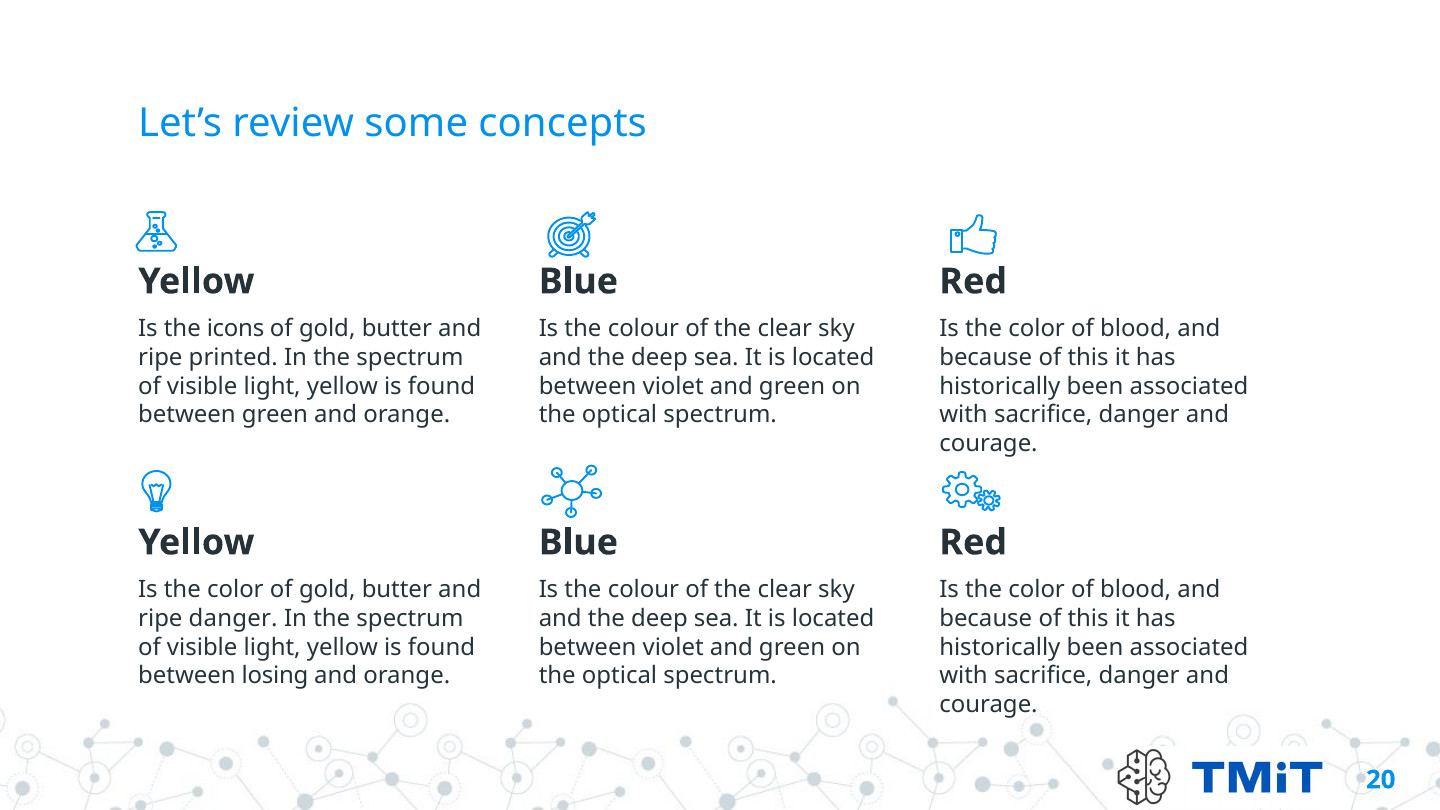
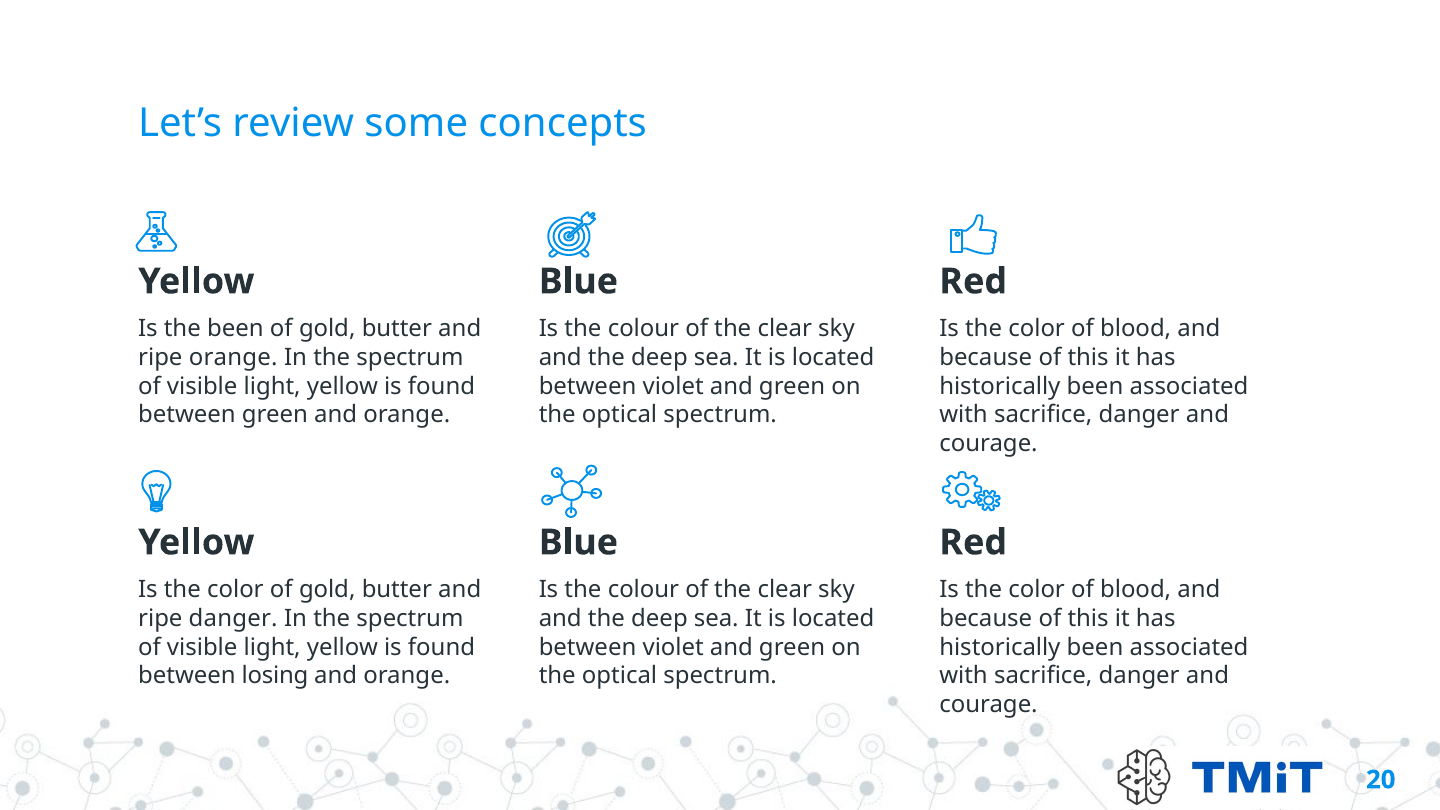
the icons: icons -> been
ripe printed: printed -> orange
